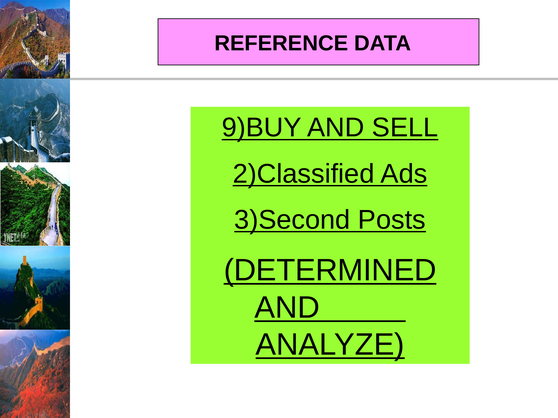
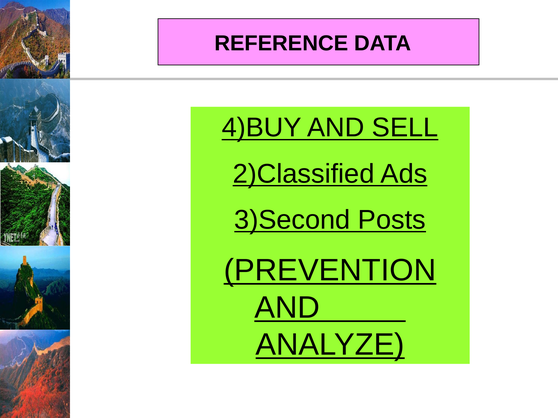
9)BUY: 9)BUY -> 4)BUY
DETERMINED: DETERMINED -> PREVENTION
